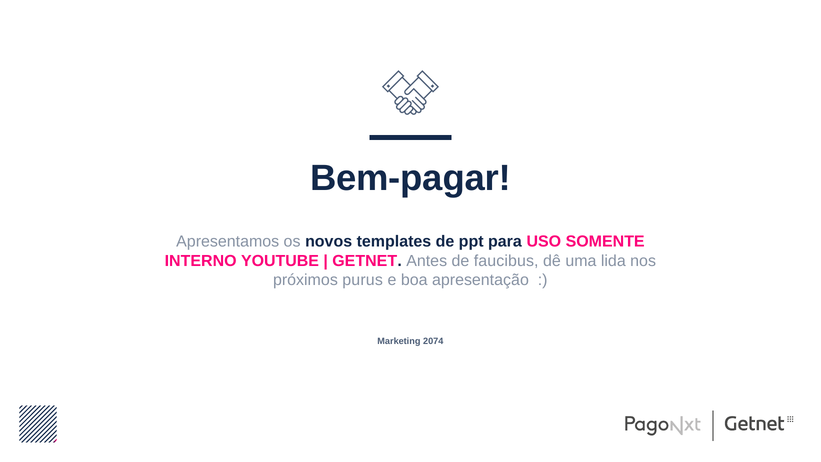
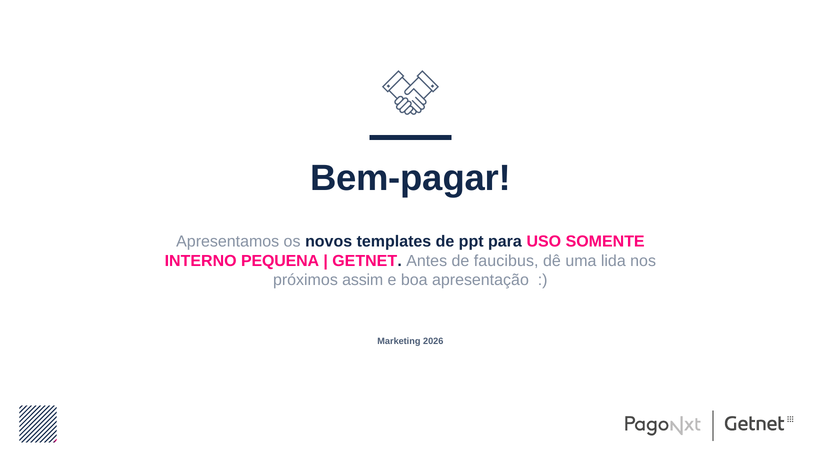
YOUTUBE: YOUTUBE -> PEQUENA
purus: purus -> assim
2074: 2074 -> 2026
